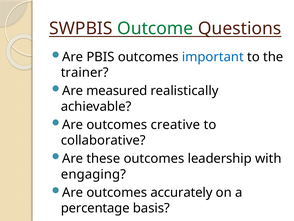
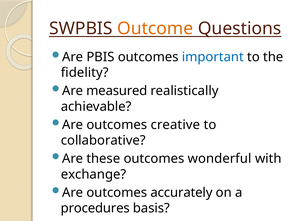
Outcome colour: green -> orange
trainer: trainer -> fidelity
leadership: leadership -> wonderful
engaging: engaging -> exchange
percentage: percentage -> procedures
